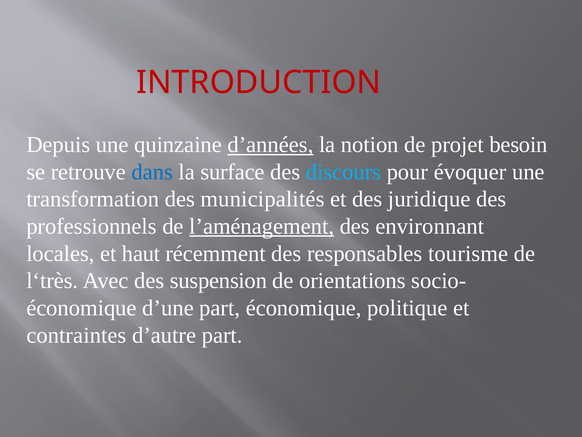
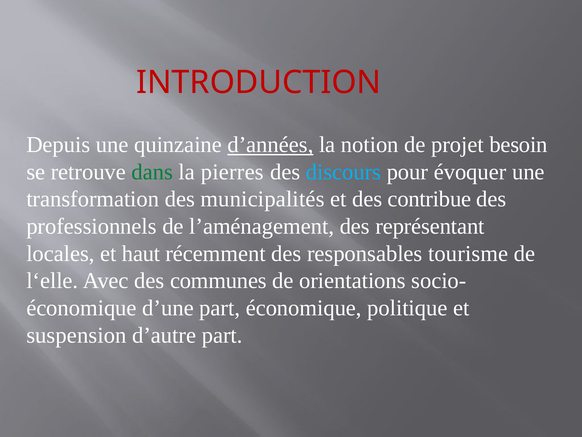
dans colour: blue -> green
surface: surface -> pierres
juridique: juridique -> contribue
l’aménagement underline: present -> none
environnant: environnant -> représentant
l‘très: l‘très -> l‘elle
suspension: suspension -> communes
contraintes: contraintes -> suspension
